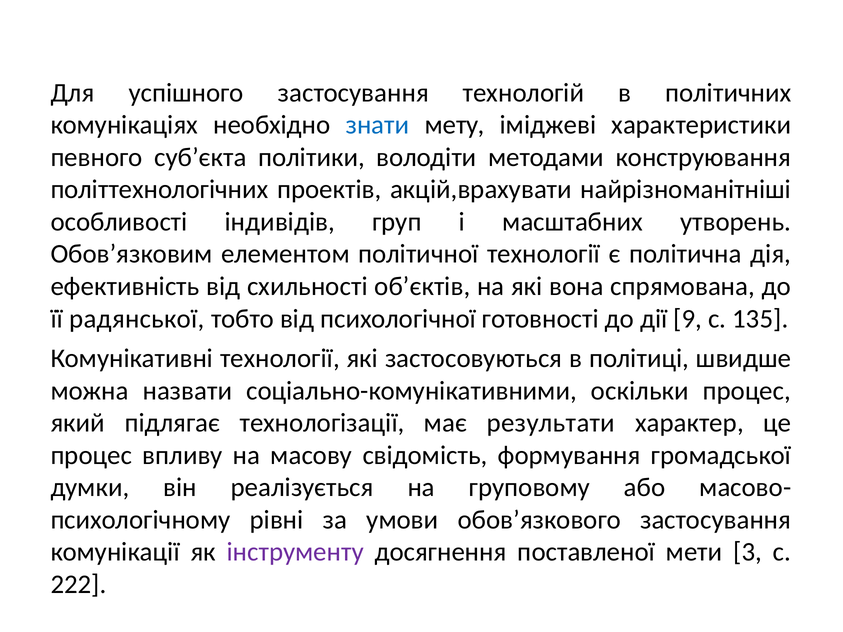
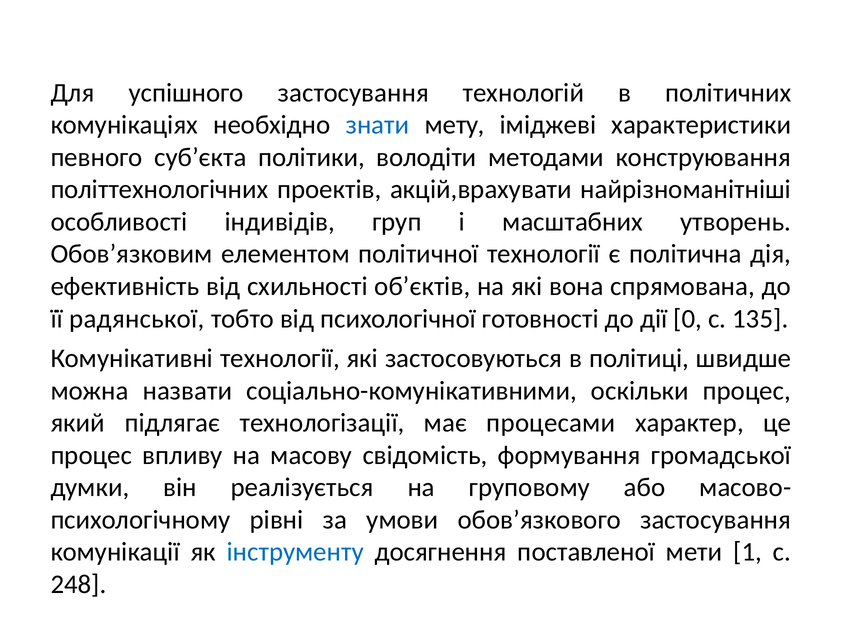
9: 9 -> 0
результати: результати -> процесами
інструменту colour: purple -> blue
3: 3 -> 1
222: 222 -> 248
